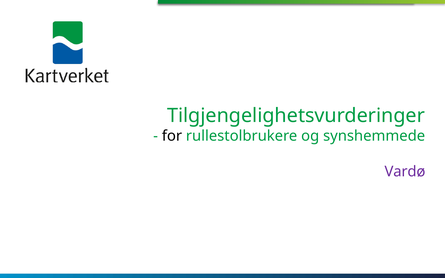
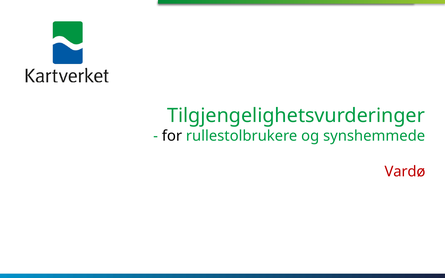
Vardø colour: purple -> red
